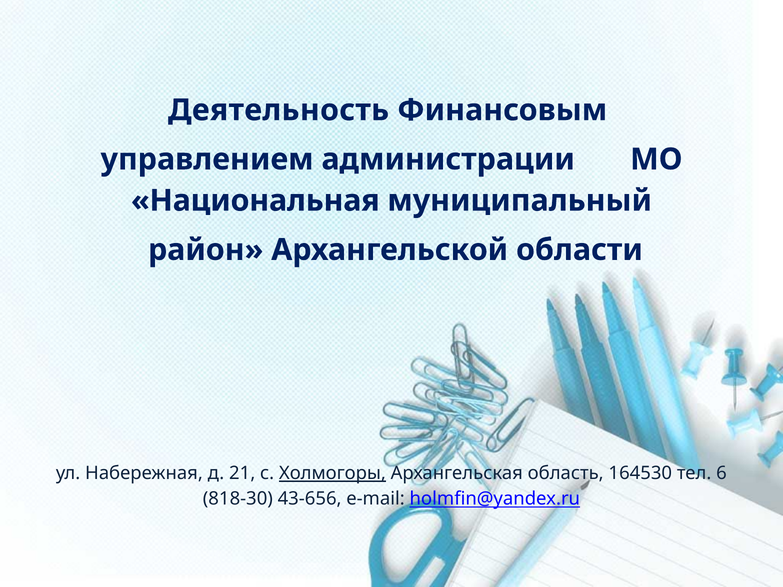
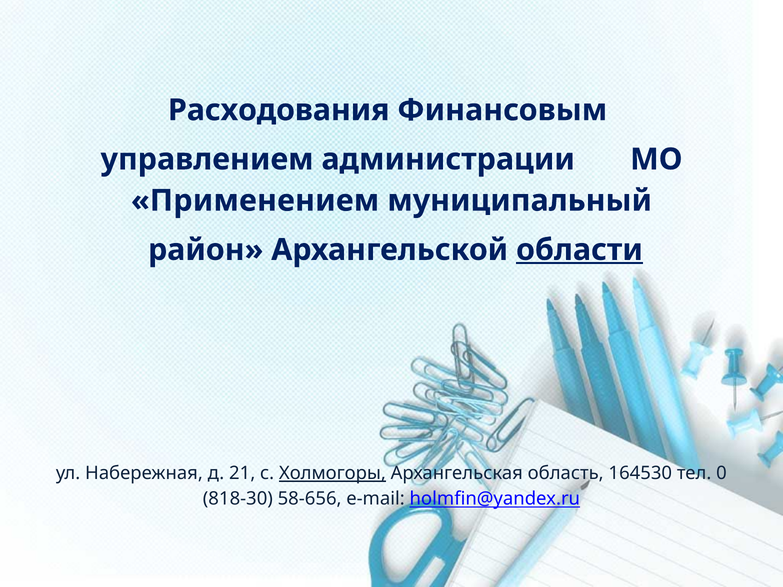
Деятельность: Деятельность -> Расходования
Национальная: Национальная -> Применением
области underline: none -> present
6: 6 -> 0
43-656: 43-656 -> 58-656
